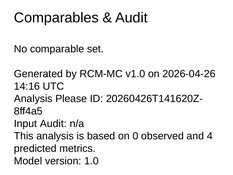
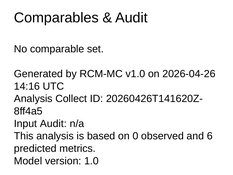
Please: Please -> Collect
4: 4 -> 6
